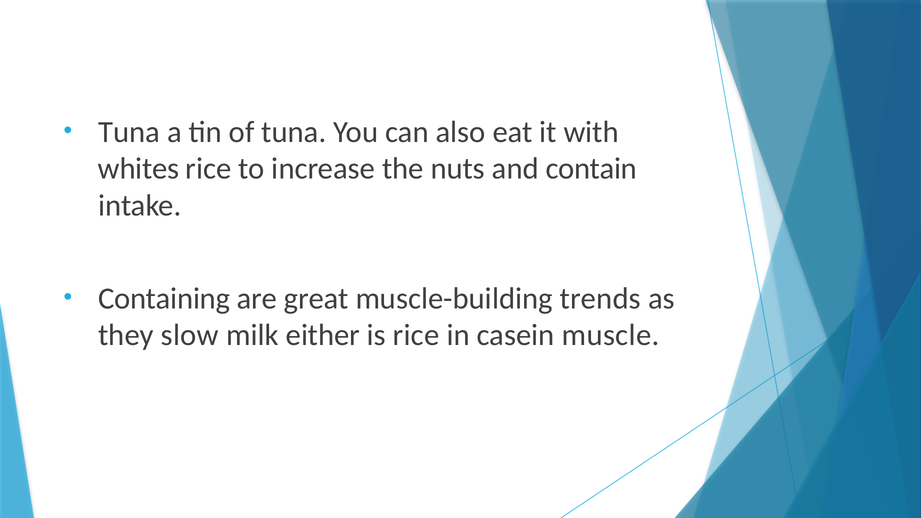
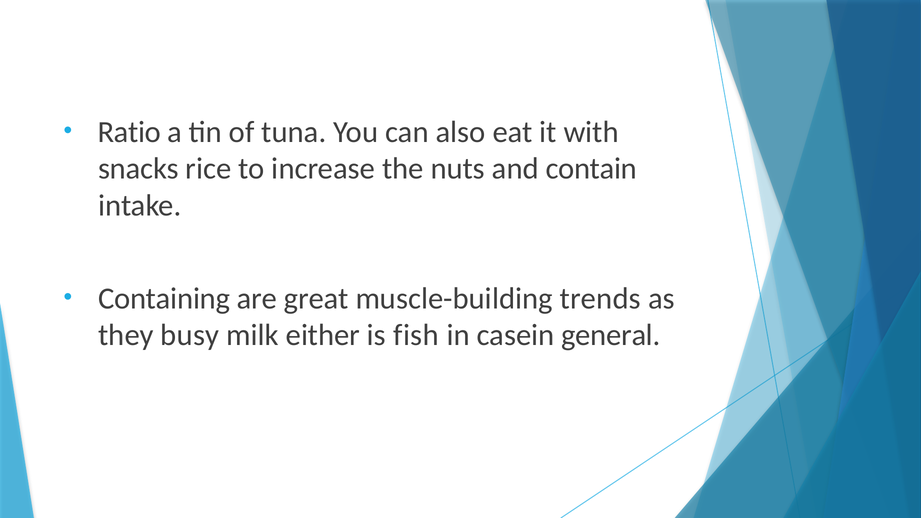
Tuna at (129, 132): Tuna -> Ratio
whites: whites -> snacks
slow: slow -> busy
is rice: rice -> fish
muscle: muscle -> general
